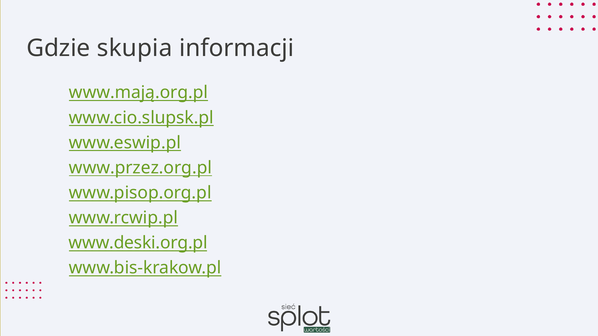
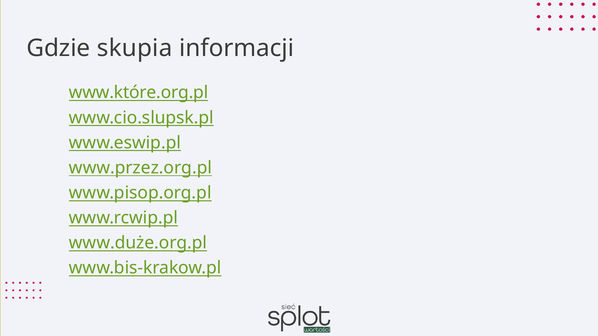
www.mają.org.pl: www.mają.org.pl -> www.które.org.pl
www.deski.org.pl: www.deski.org.pl -> www.duże.org.pl
